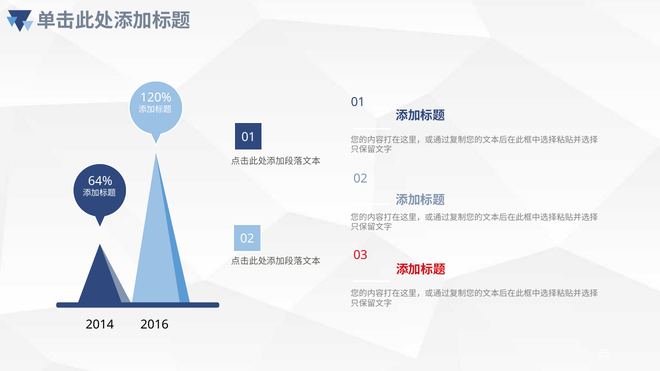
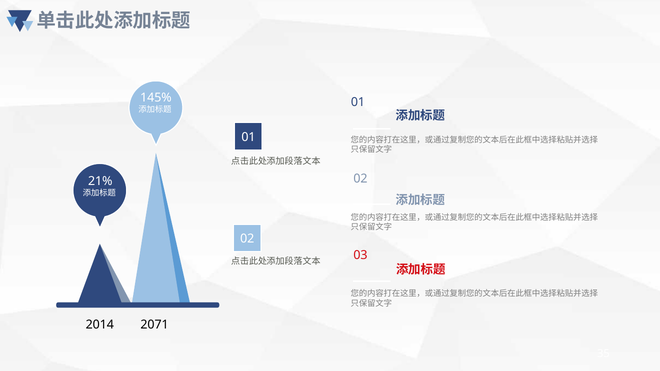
120%: 120% -> 145%
64%: 64% -> 21%
2016: 2016 -> 2071
